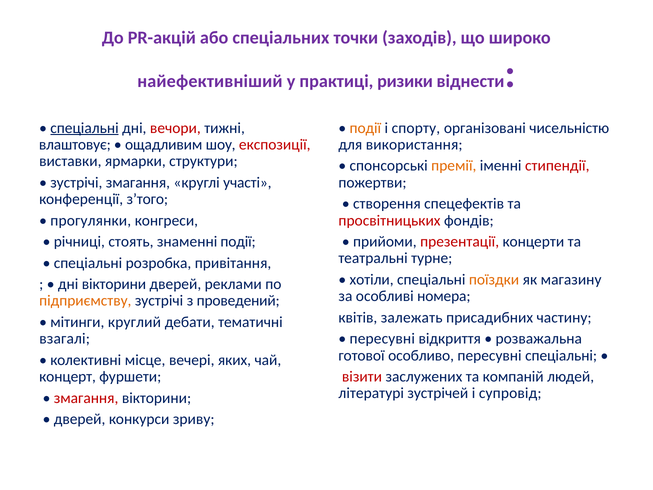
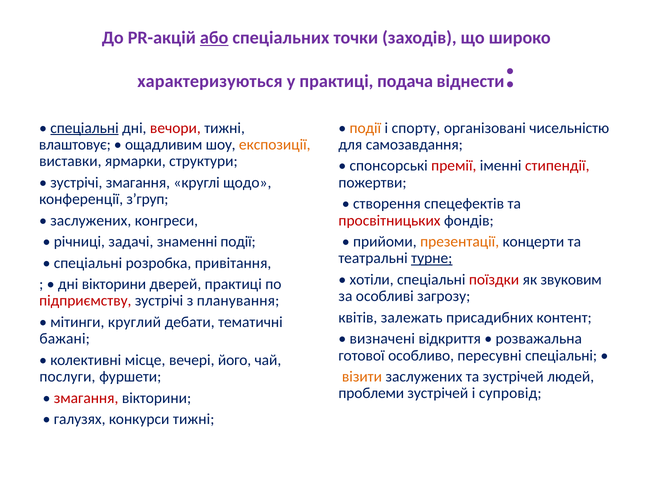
або underline: none -> present
найефективніший: найефективніший -> характеризуються
ризики: ризики -> подача
експозиції colour: red -> orange
використання: використання -> самозавдання
премії colour: orange -> red
участі: участі -> щодо
з’того: з’того -> з’груп
прогулянки at (91, 220): прогулянки -> заслужених
стоять: стоять -> задачі
презентації colour: red -> orange
турне underline: none -> present
поїздки colour: orange -> red
магазину: магазину -> звуковим
дверей реклами: реклами -> практиці
номера: номера -> загрозу
підприємству colour: orange -> red
проведений: проведений -> планування
частину: частину -> контент
взагалі: взагалі -> бажані
пересувні at (382, 339): пересувні -> визначені
яких: яких -> його
концерт: концерт -> послуги
візити colour: red -> orange
та компаній: компаній -> зустрічей
літературі: літературі -> проблеми
дверей at (80, 419): дверей -> галузях
конкурси зриву: зриву -> тижні
